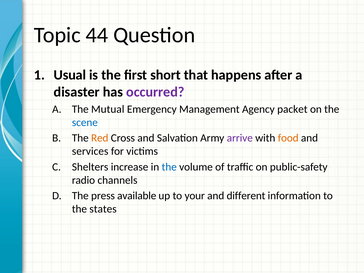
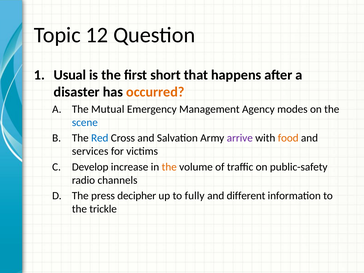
44: 44 -> 12
occurred colour: purple -> orange
packet: packet -> modes
Red colour: orange -> blue
Shelters: Shelters -> Develop
the at (169, 167) colour: blue -> orange
available: available -> decipher
your: your -> fully
states: states -> trickle
